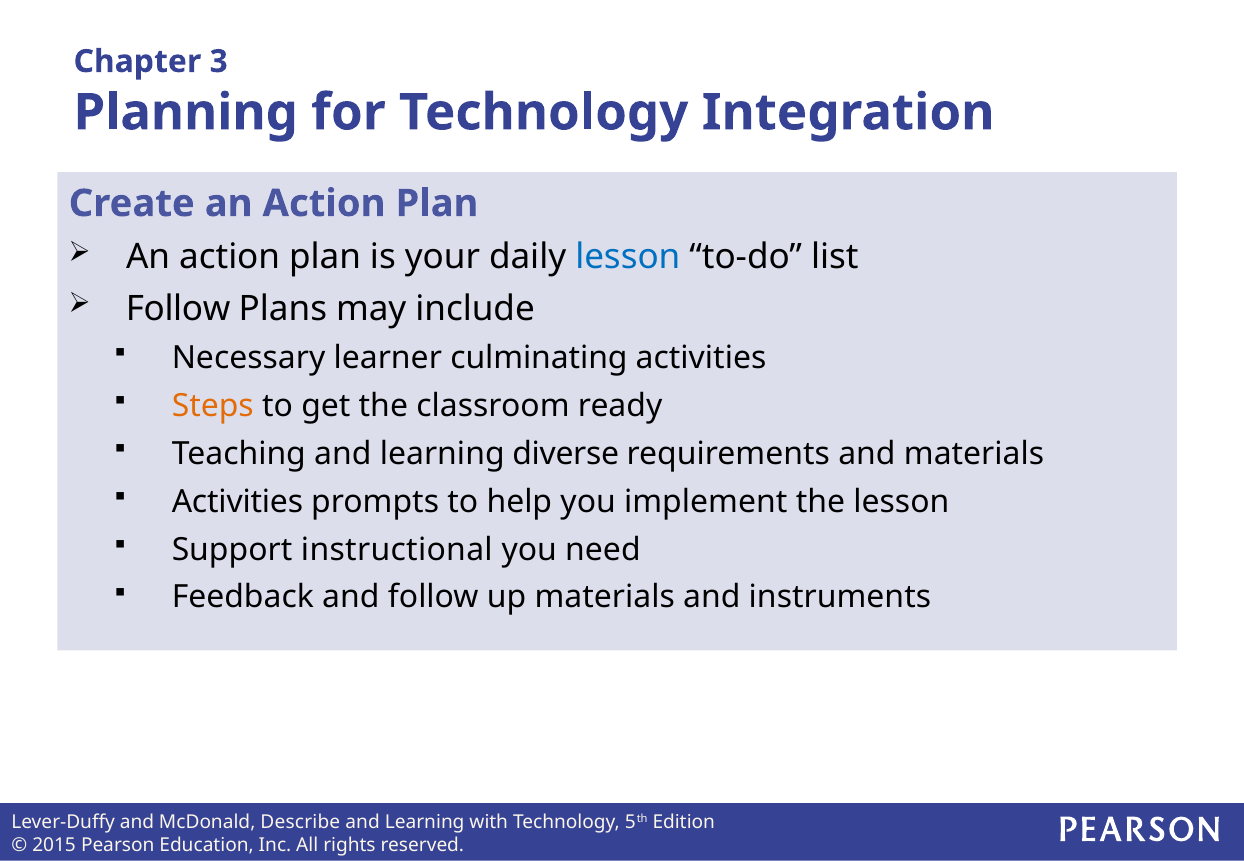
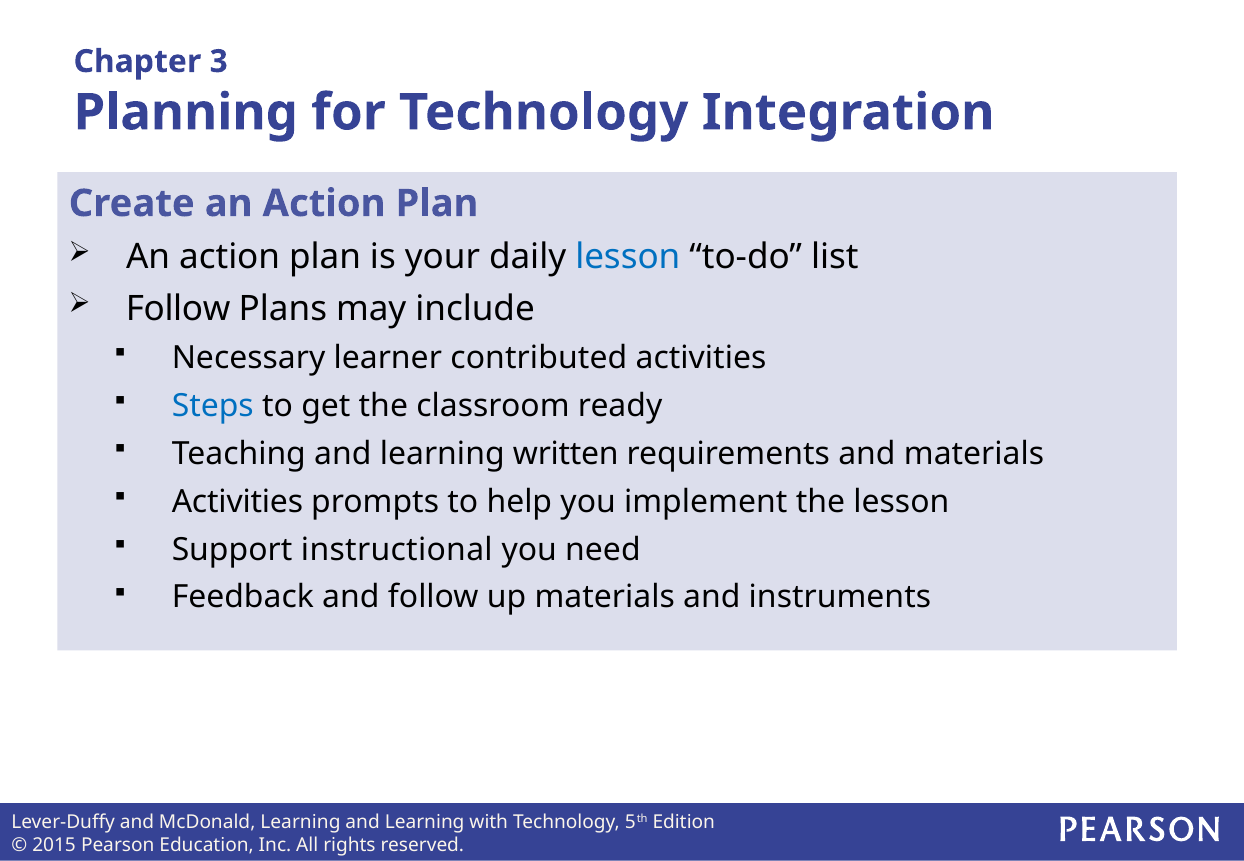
culminating: culminating -> contributed
Steps colour: orange -> blue
diverse: diverse -> written
Describe at (300, 822): Describe -> Learning
